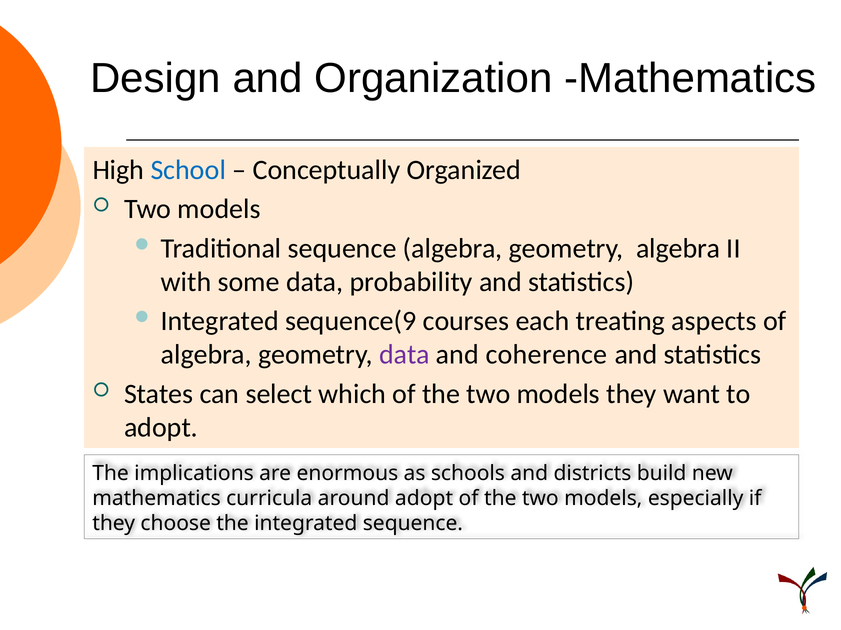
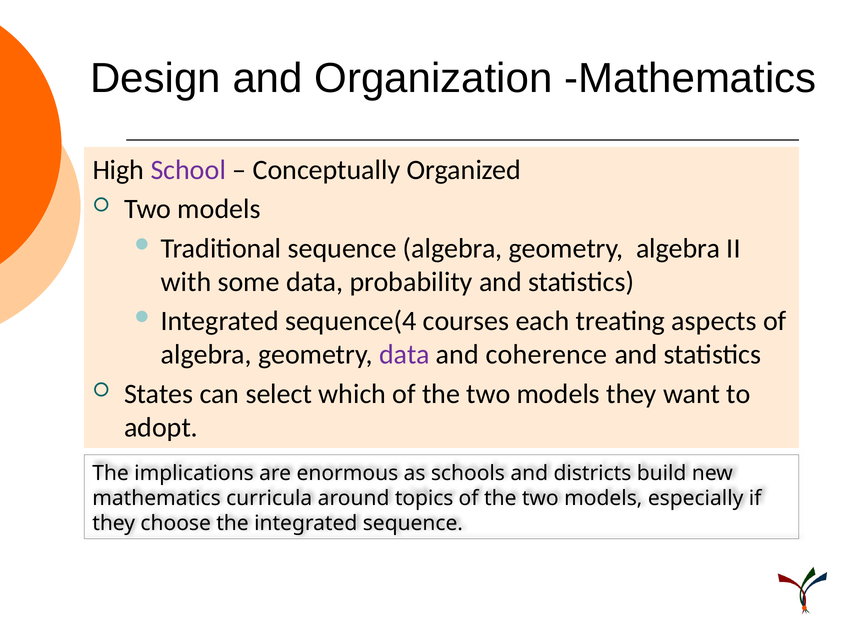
School colour: blue -> purple
sequence(9: sequence(9 -> sequence(4
around adopt: adopt -> topics
